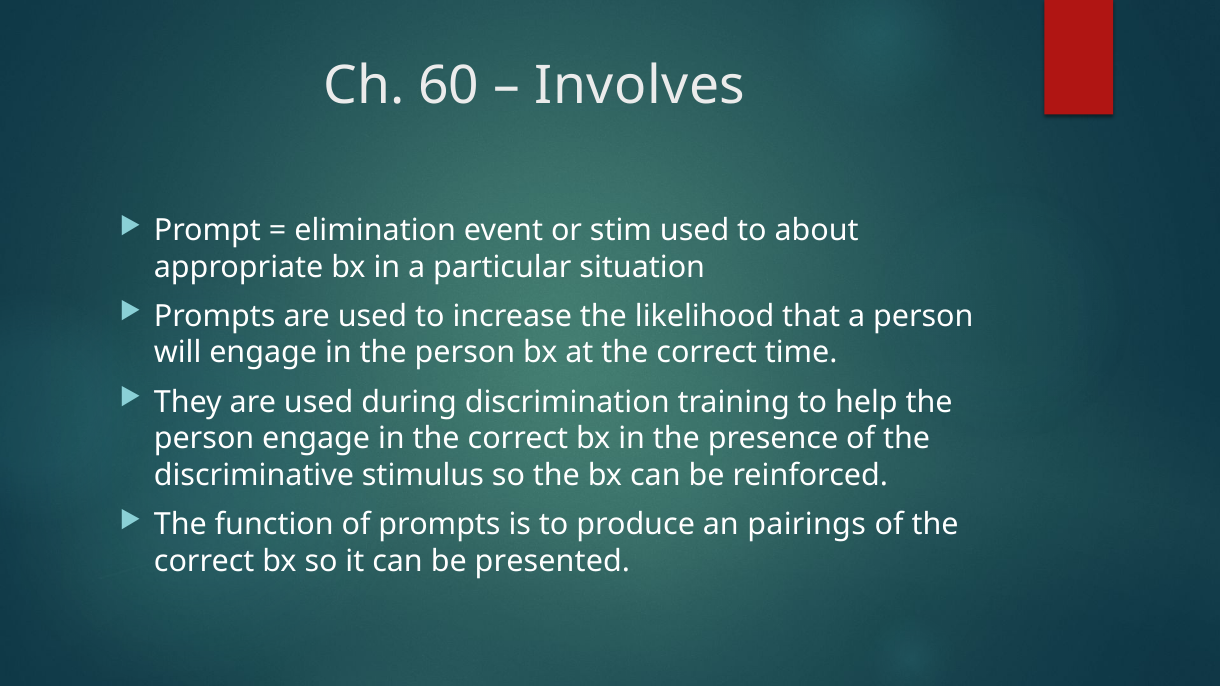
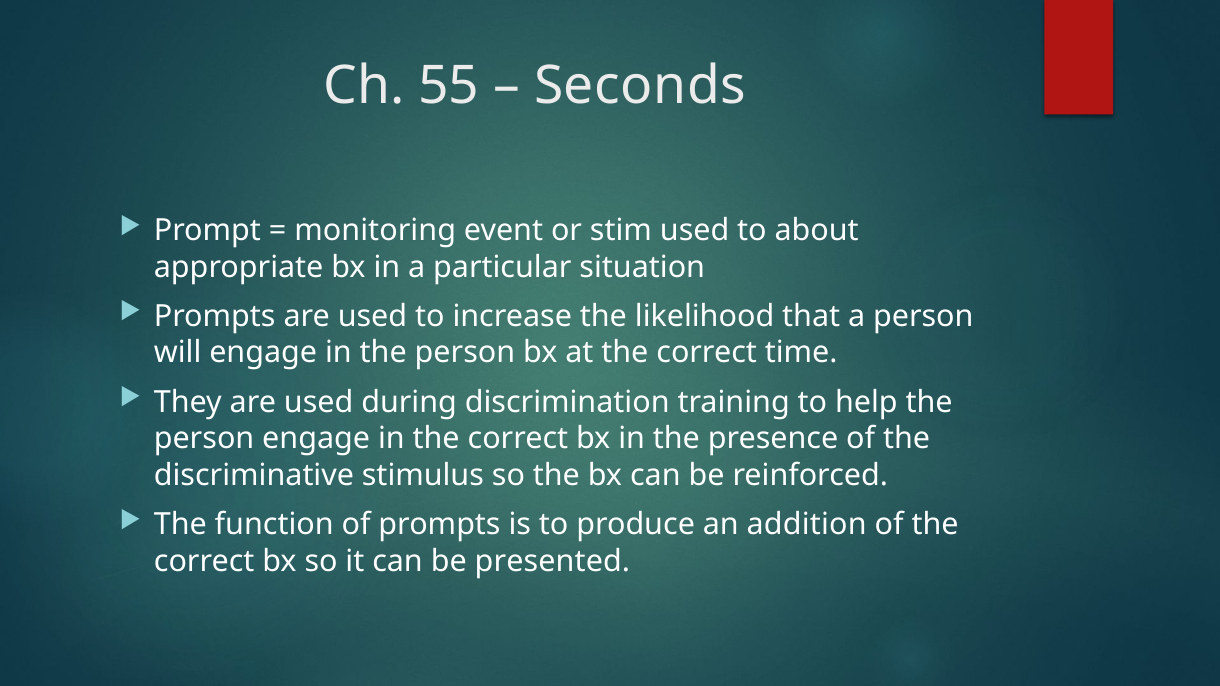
60: 60 -> 55
Involves: Involves -> Seconds
elimination: elimination -> monitoring
pairings: pairings -> addition
